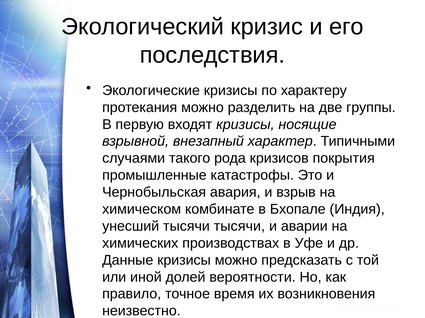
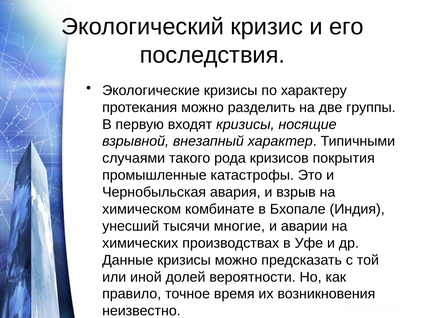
тысячи тысячи: тысячи -> многие
